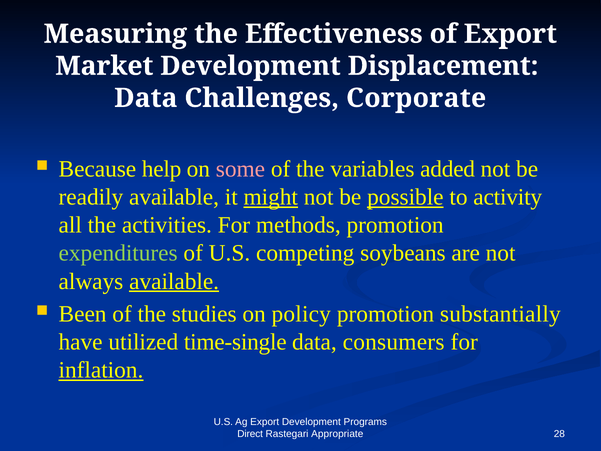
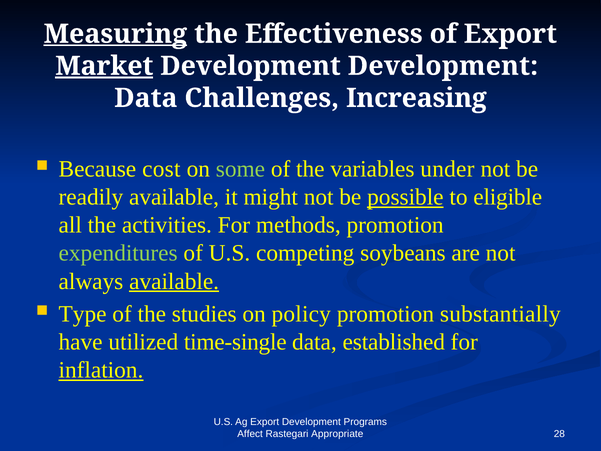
Measuring underline: none -> present
Market underline: none -> present
Development Displacement: Displacement -> Development
Corporate: Corporate -> Increasing
help: help -> cost
some colour: pink -> light green
added: added -> under
might underline: present -> none
activity: activity -> eligible
Been: Been -> Type
consumers: consumers -> established
Direct: Direct -> Affect
